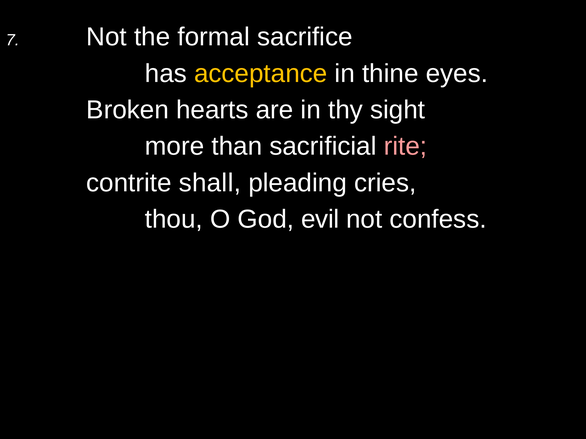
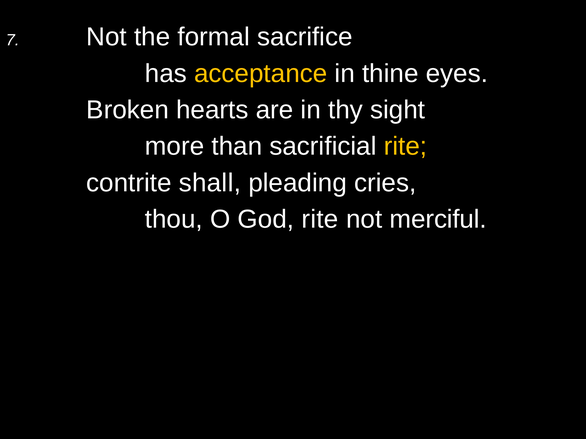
rite at (405, 146) colour: pink -> yellow
God evil: evil -> rite
confess: confess -> merciful
